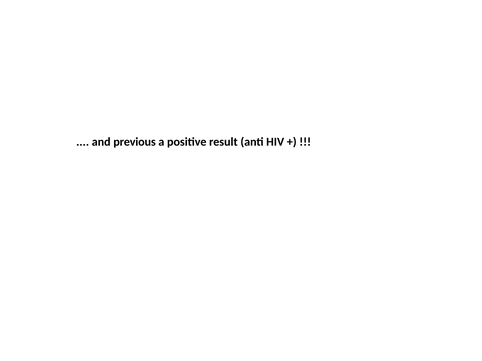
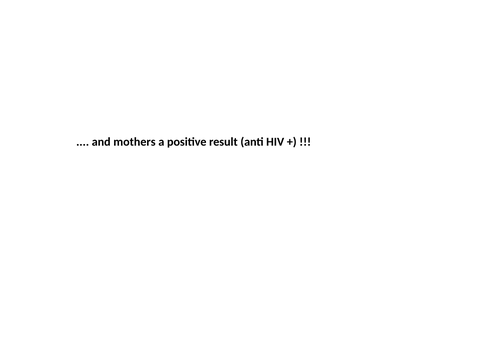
previous: previous -> mothers
